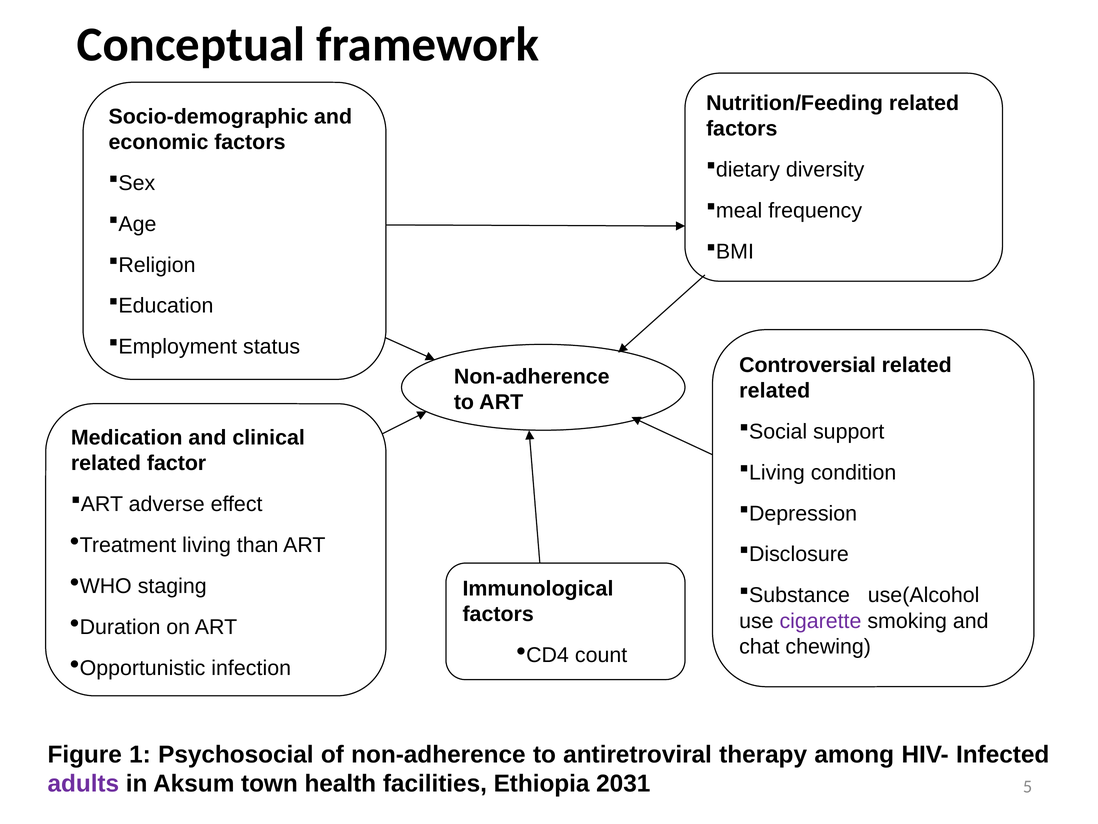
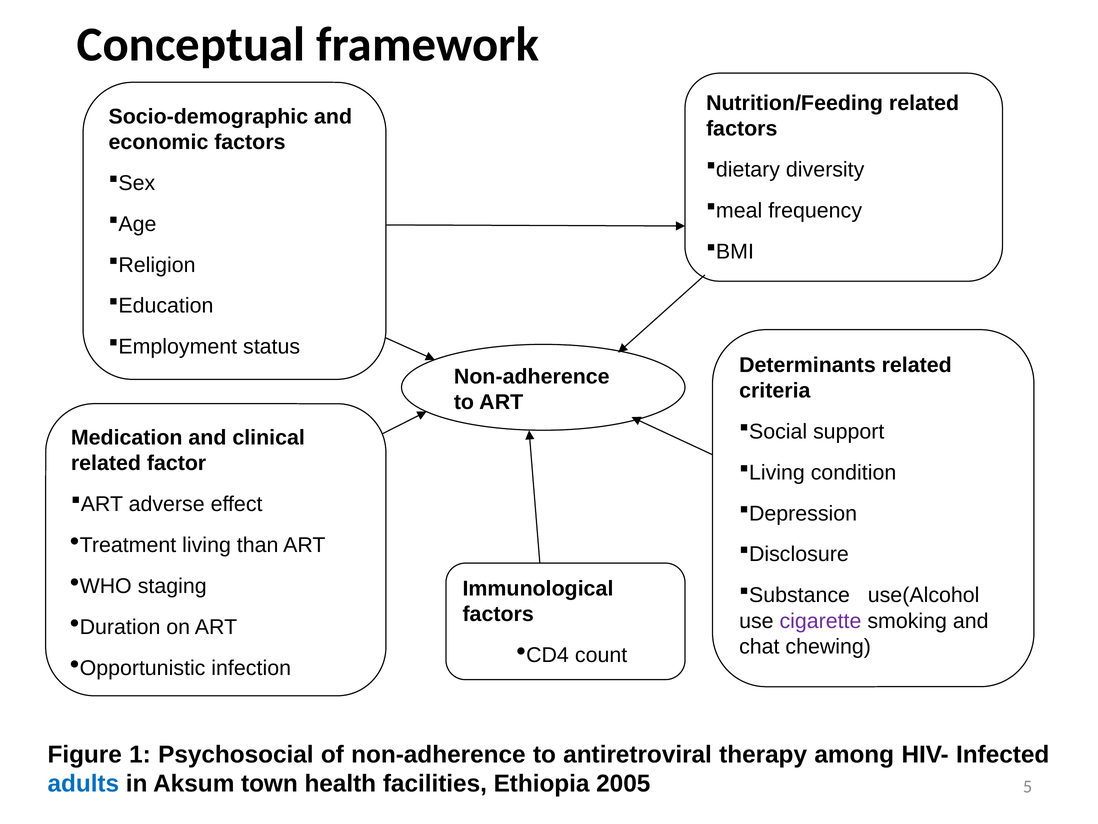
Controversial: Controversial -> Determinants
related at (775, 391): related -> criteria
adults colour: purple -> blue
2031: 2031 -> 2005
